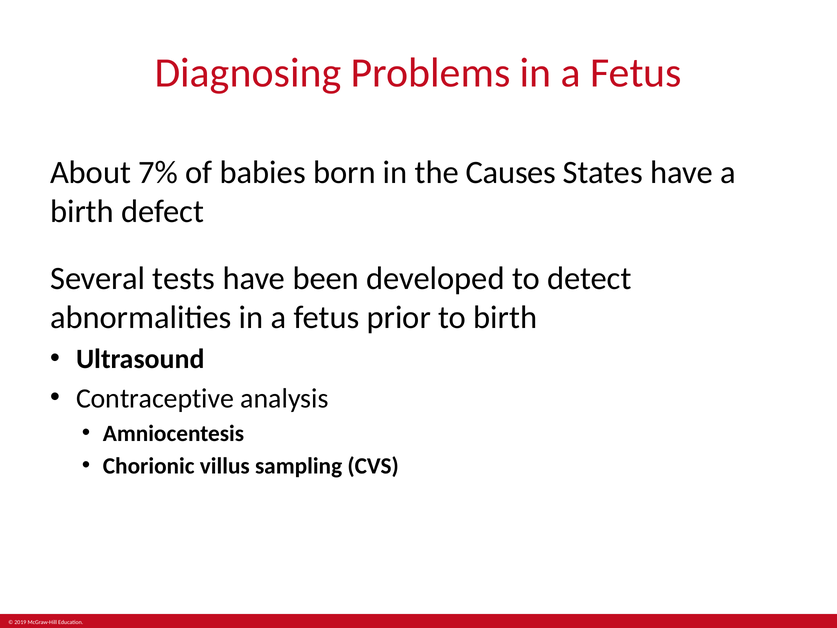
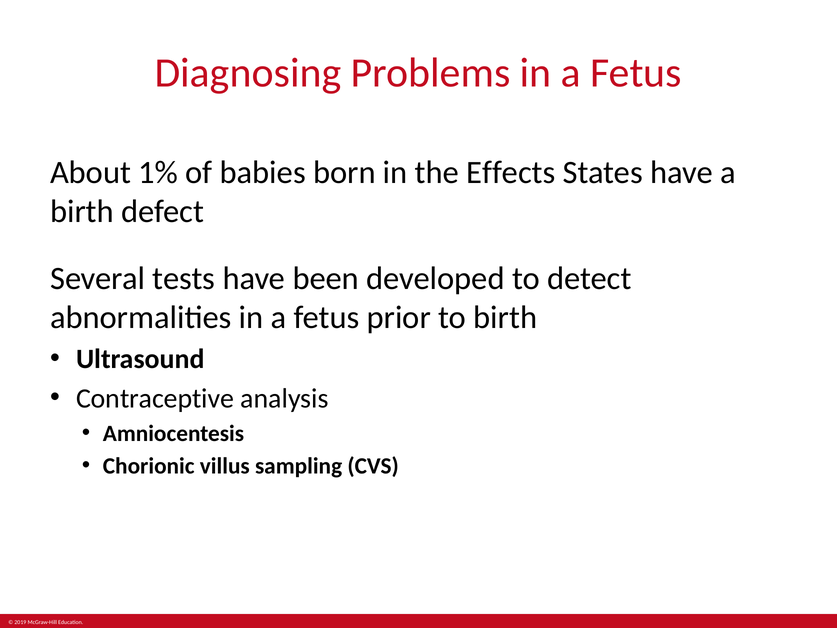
7%: 7% -> 1%
Causes: Causes -> Effects
